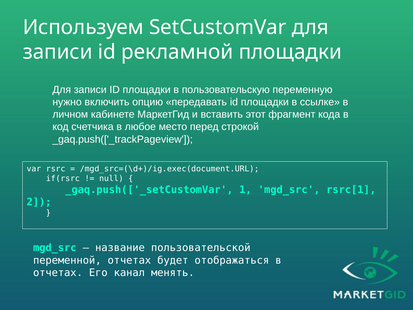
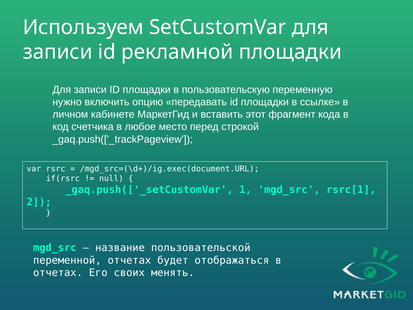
канал: канал -> своих
